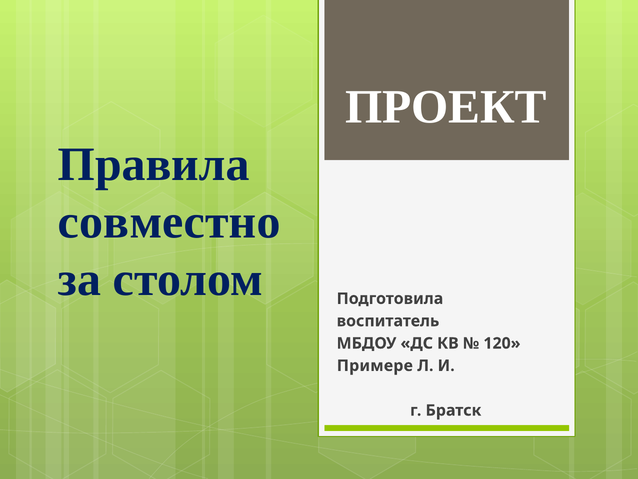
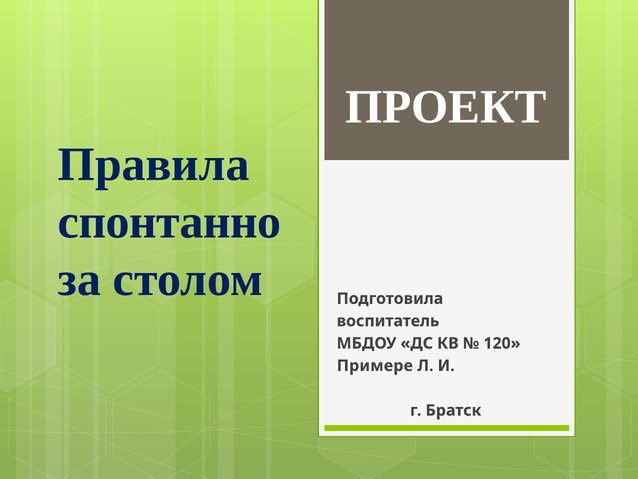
совместно: совместно -> спонтанно
